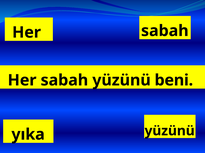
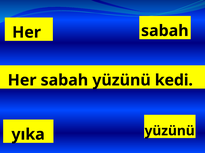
beni: beni -> kedi
